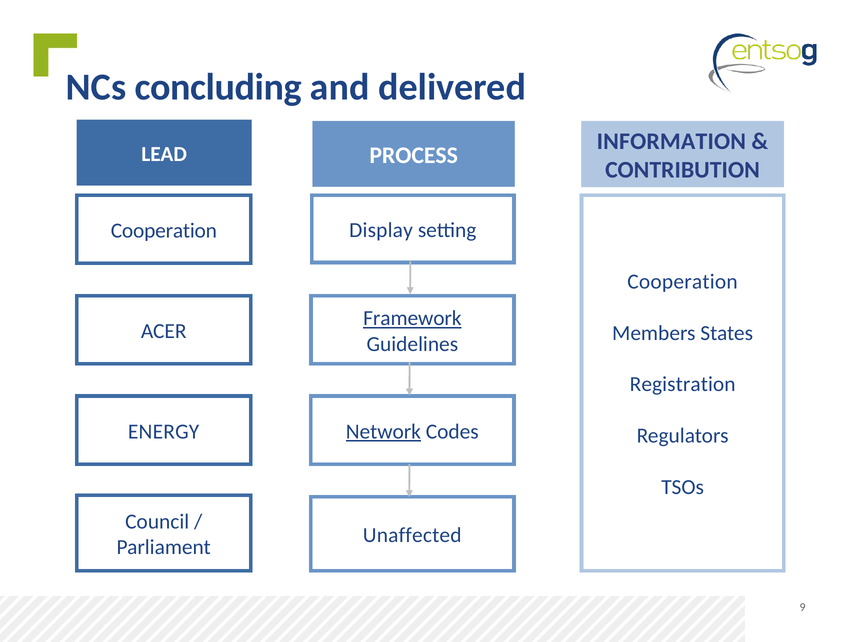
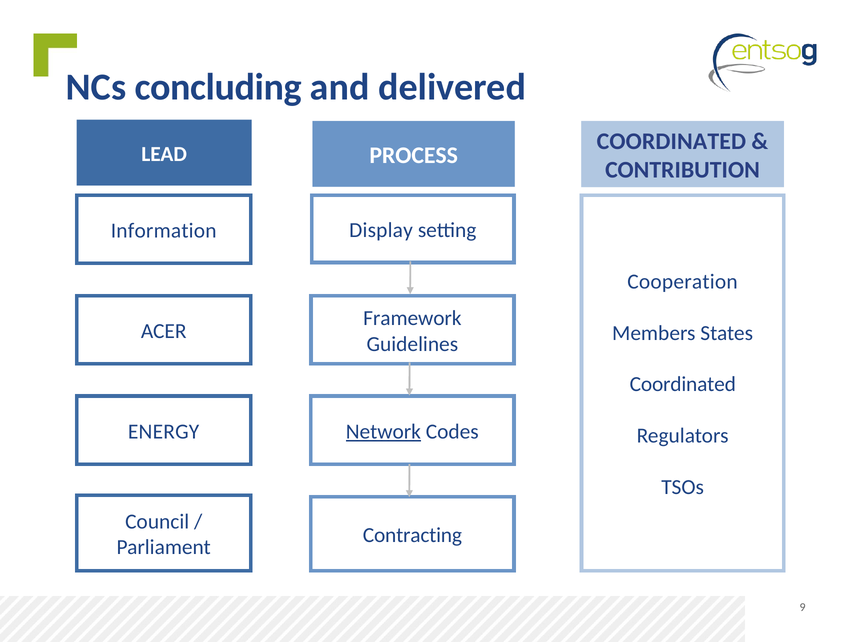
INFORMATION at (671, 142): INFORMATION -> COORDINATED
Cooperation at (164, 231): Cooperation -> Information
Framework underline: present -> none
Registration at (683, 385): Registration -> Coordinated
Unaffected: Unaffected -> Contracting
